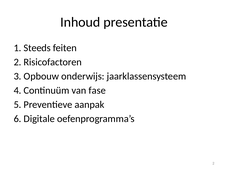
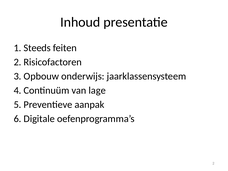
fase: fase -> lage
